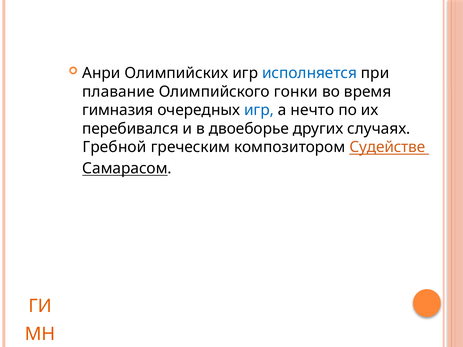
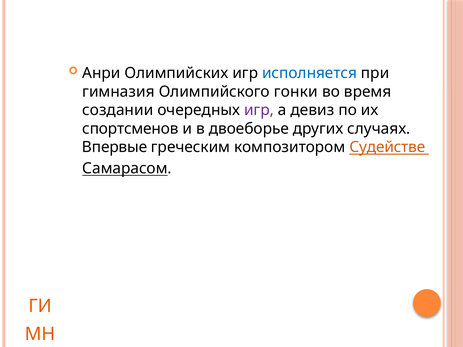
плавание: плавание -> гимназия
гимназия: гимназия -> создании
игр at (259, 110) colour: blue -> purple
нечто: нечто -> девиз
перебивался: перебивался -> спортсменов
Гребной: Гребной -> Впервые
